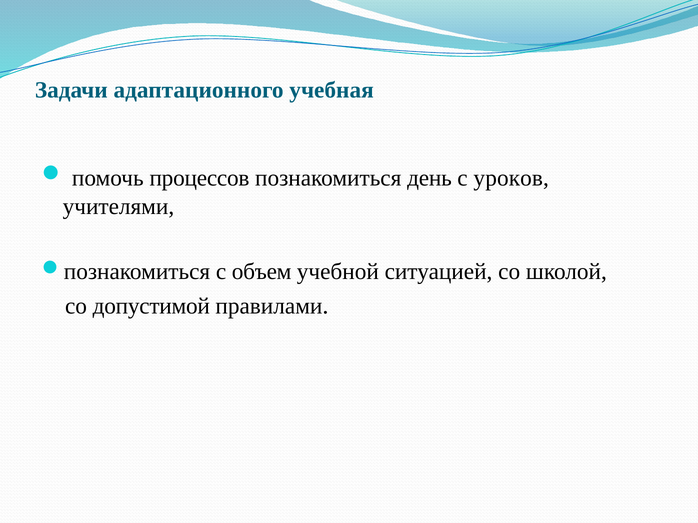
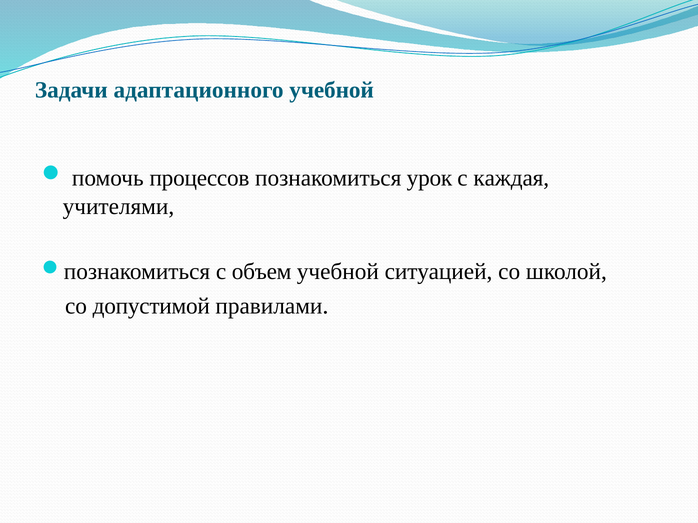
адаптационного учебная: учебная -> учебной
день: день -> урок
уроков: уроков -> каждая
